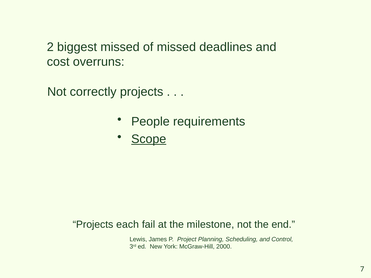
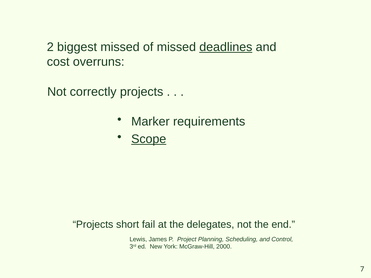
deadlines underline: none -> present
People: People -> Marker
each: each -> short
milestone: milestone -> delegates
